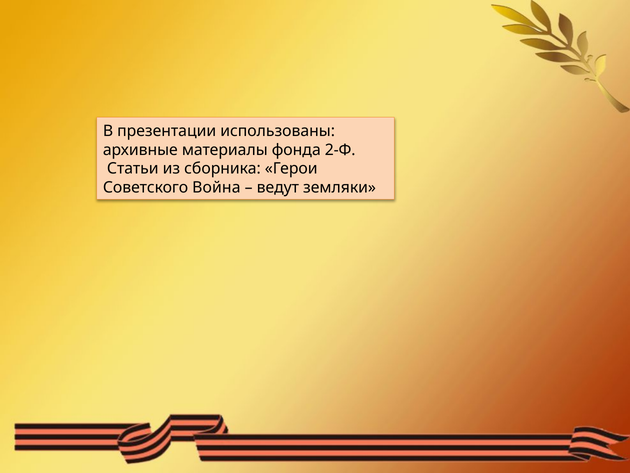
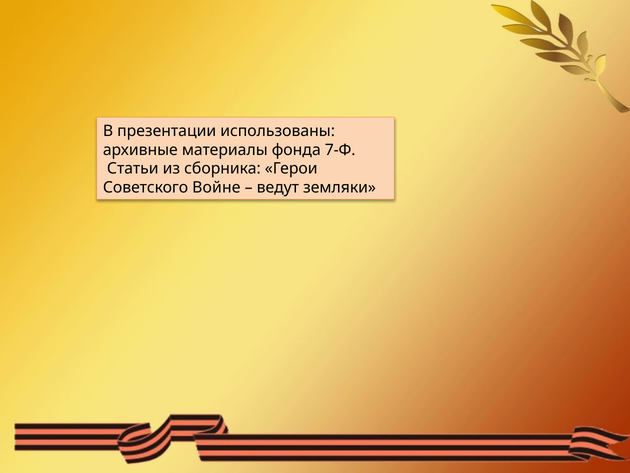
2-Ф: 2-Ф -> 7-Ф
Война: Война -> Войне
